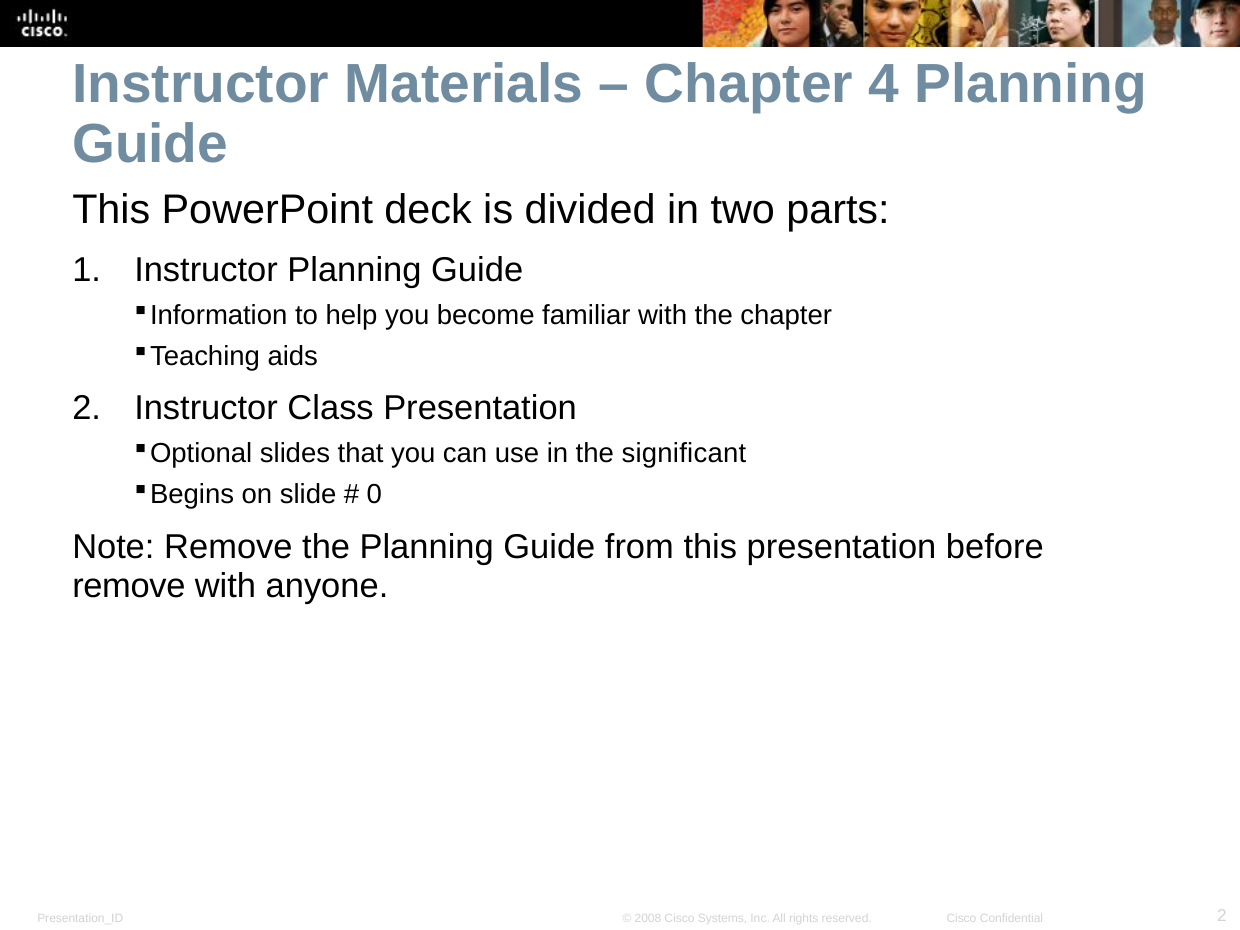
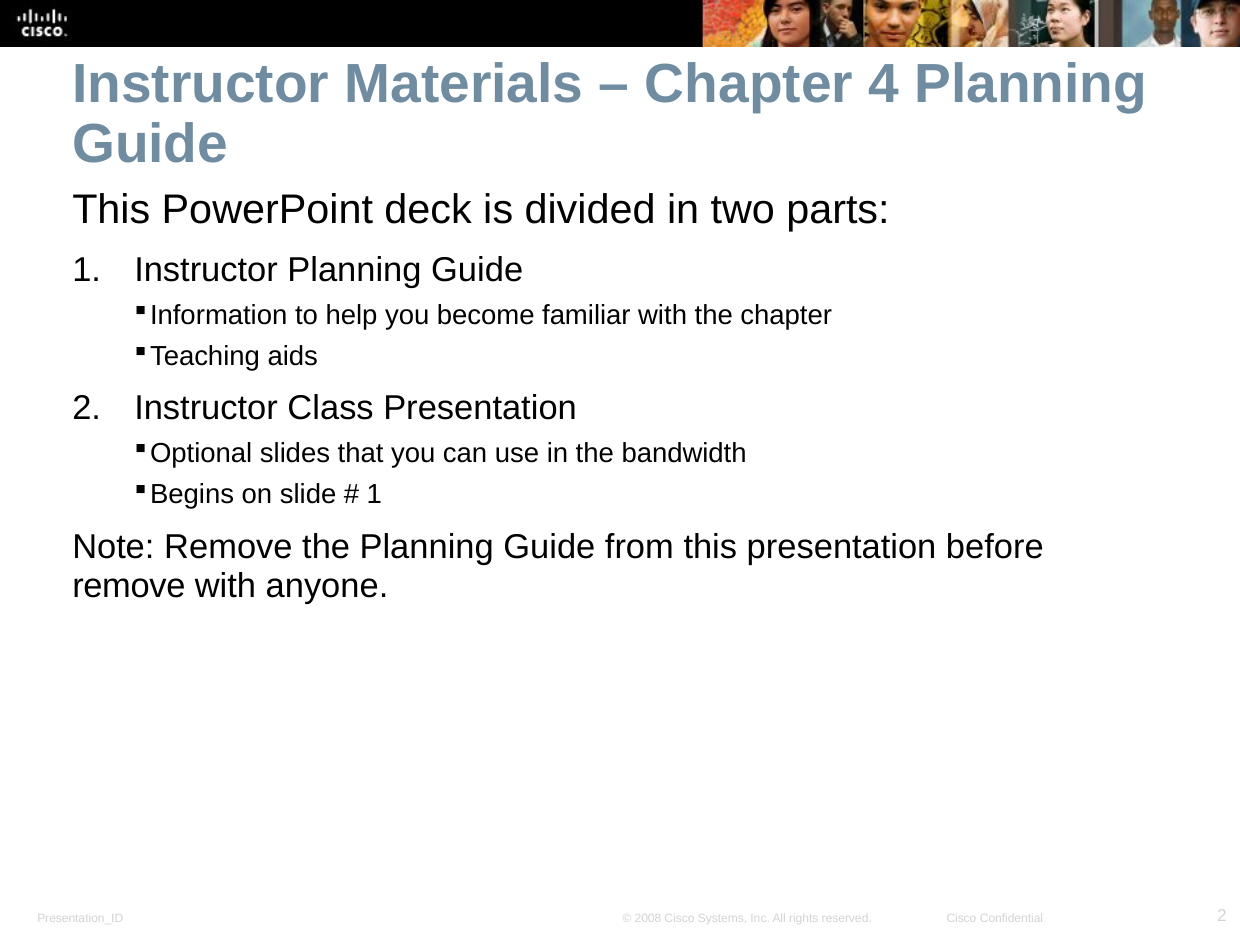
significant: significant -> bandwidth
0 at (374, 495): 0 -> 1
